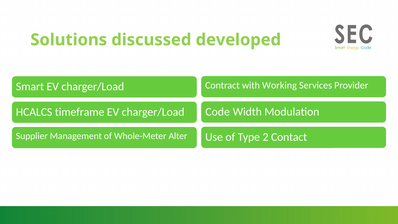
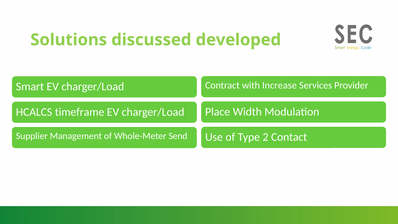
Working: Working -> Increase
Code: Code -> Place
Alter: Alter -> Send
